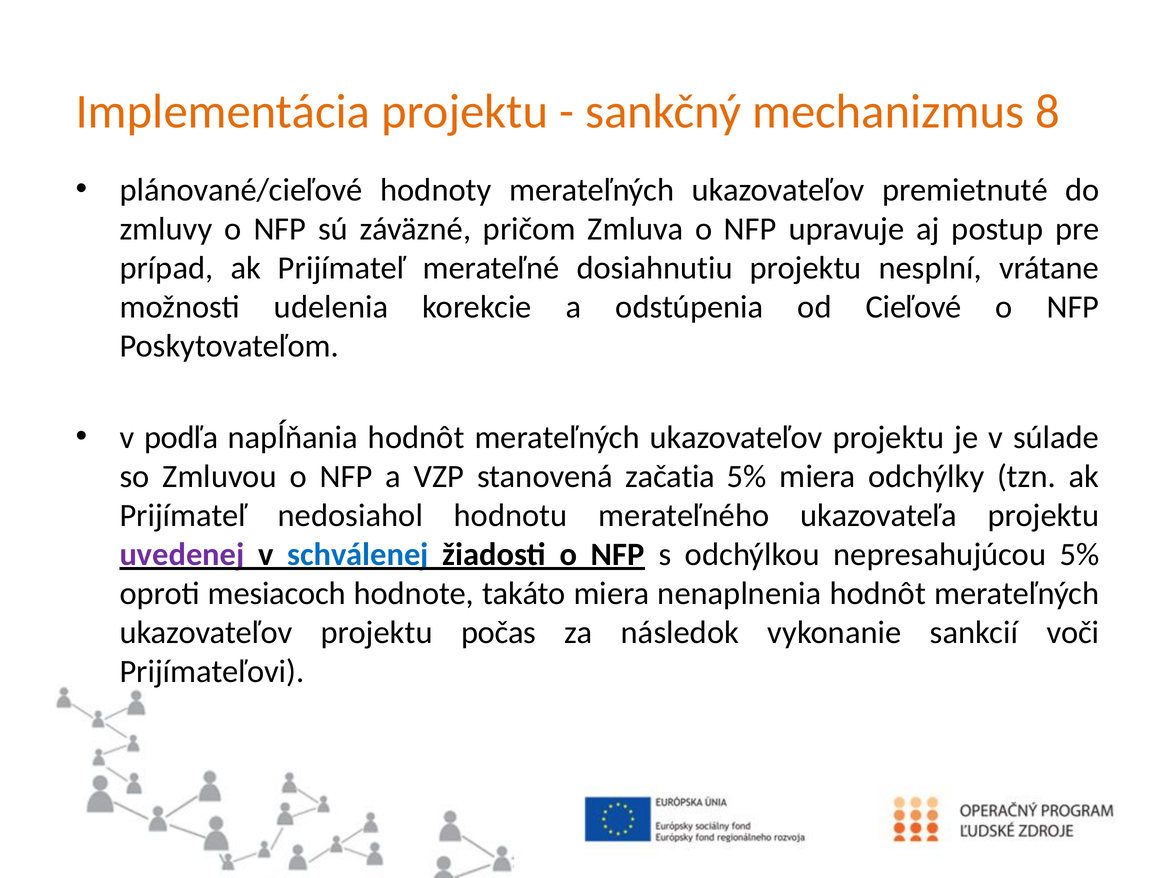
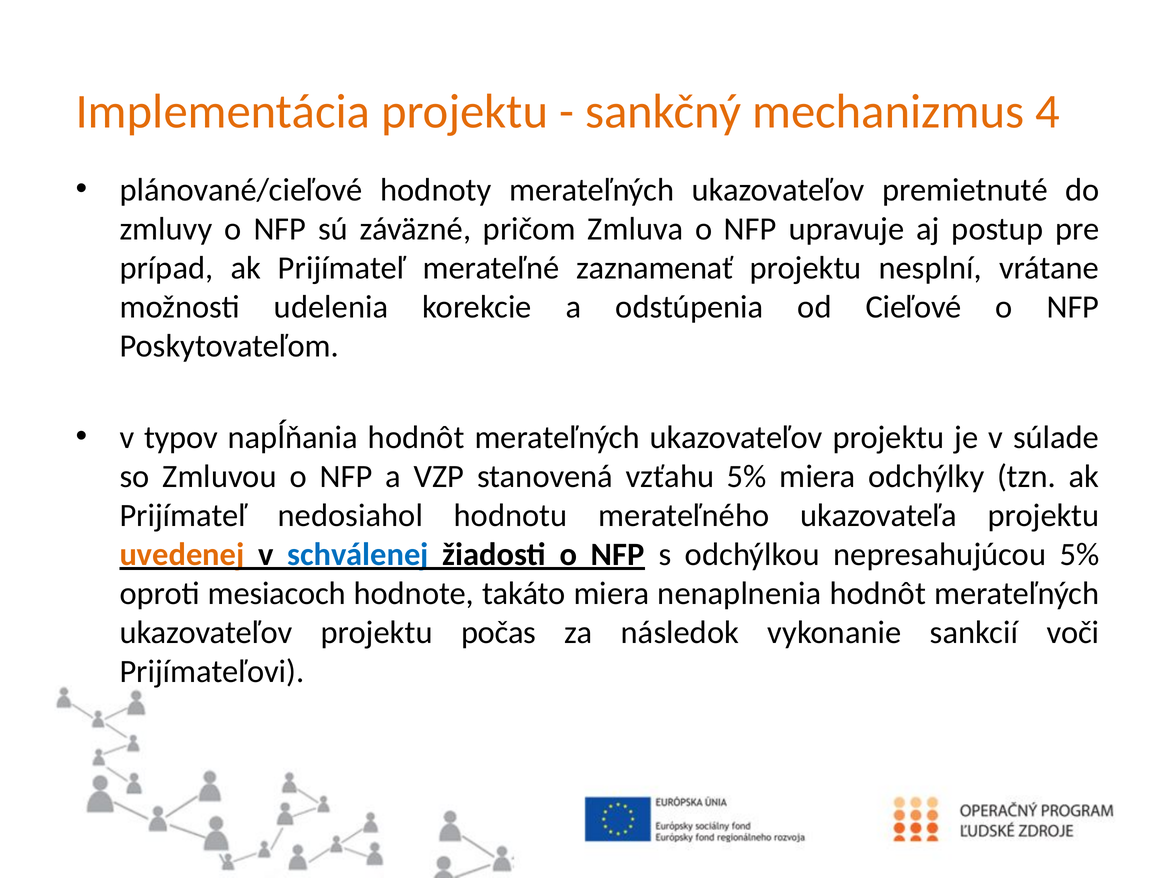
8: 8 -> 4
dosiahnutiu: dosiahnutiu -> zaznamenať
podľa: podľa -> typov
začatia: začatia -> vzťahu
uvedenej colour: purple -> orange
